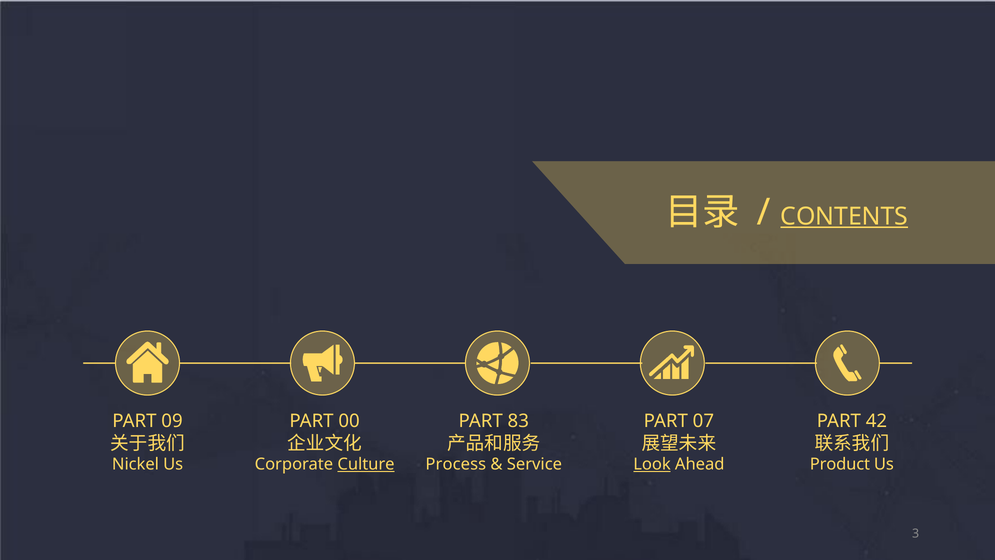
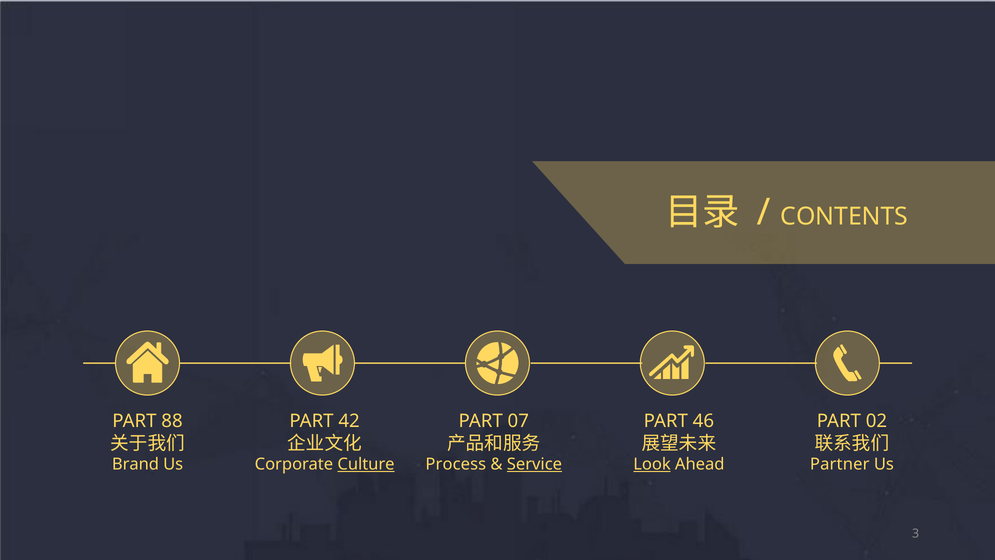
CONTENTS underline: present -> none
09: 09 -> 88
00: 00 -> 42
83: 83 -> 07
07: 07 -> 46
42: 42 -> 02
Nickel: Nickel -> Brand
Service underline: none -> present
Product: Product -> Partner
